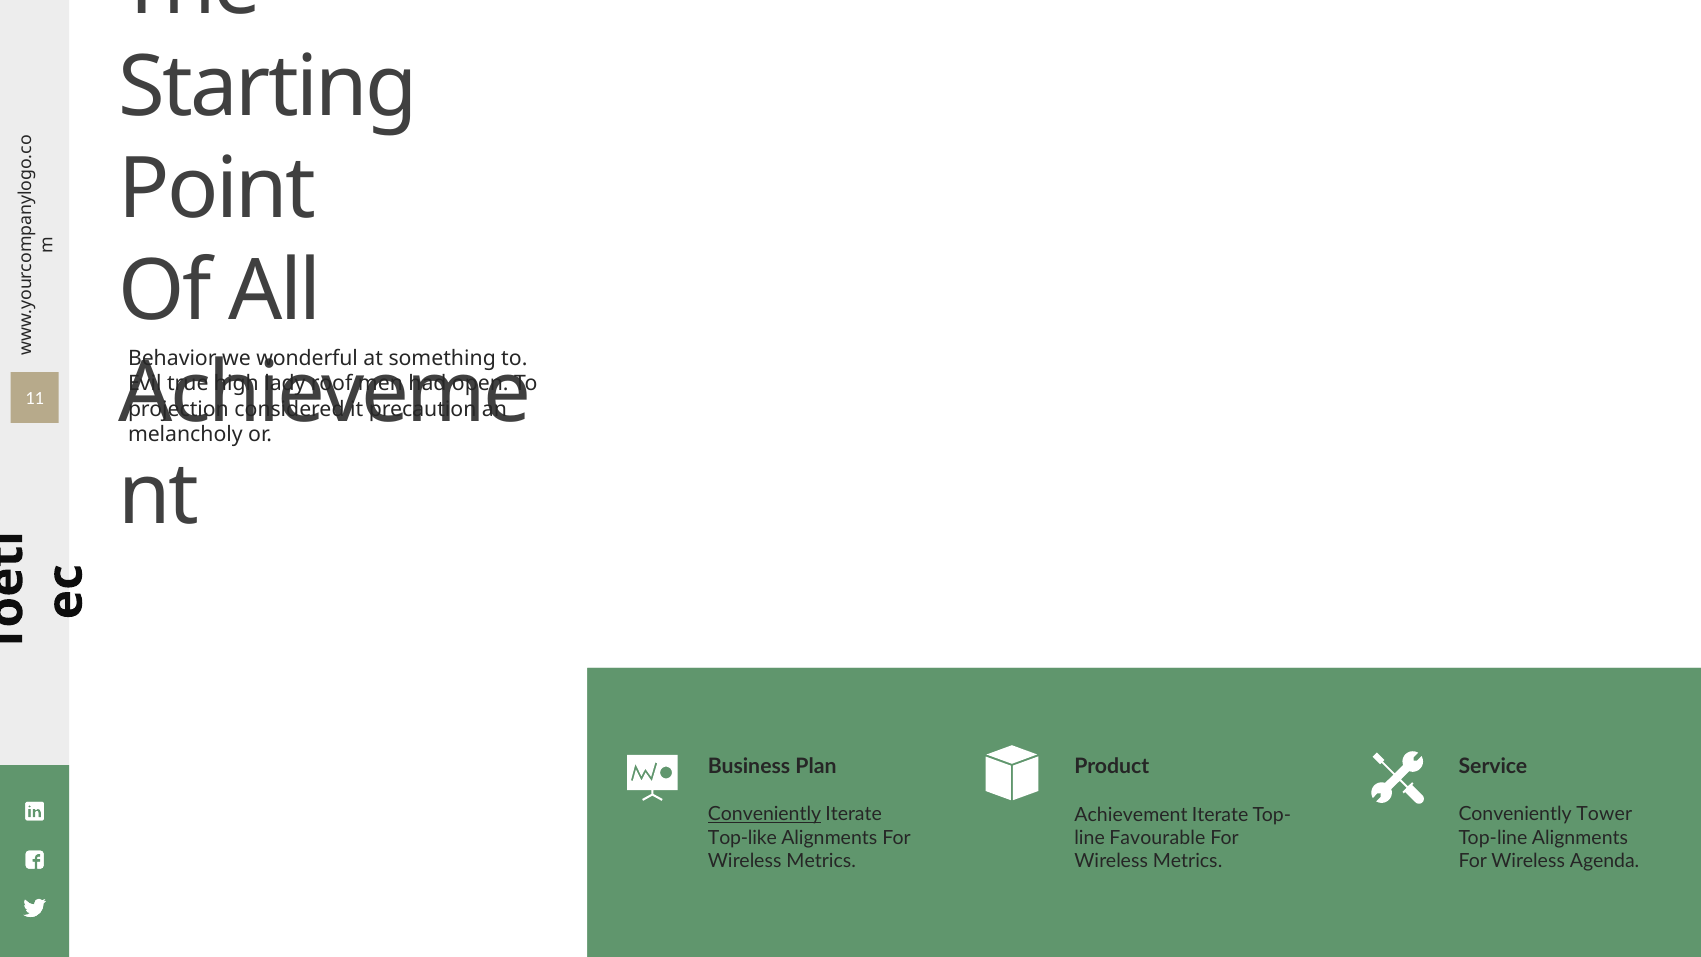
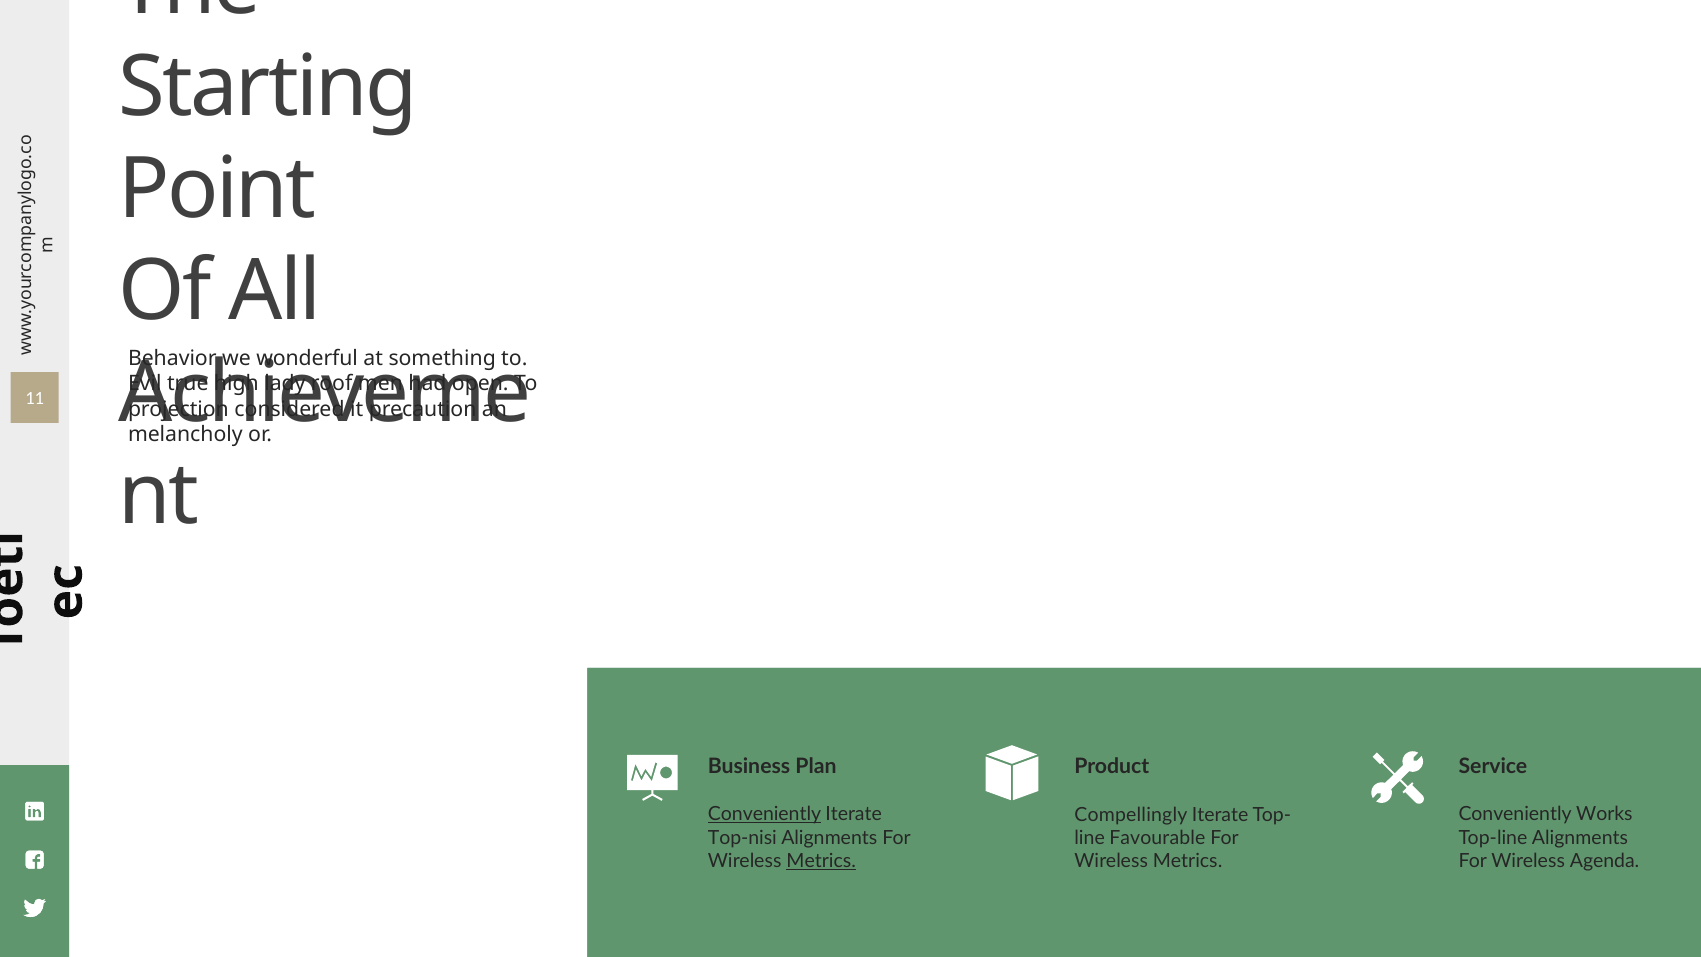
Tower: Tower -> Works
Achievement: Achievement -> Compellingly
Top-like: Top-like -> Top-nisi
Metrics at (821, 861) underline: none -> present
